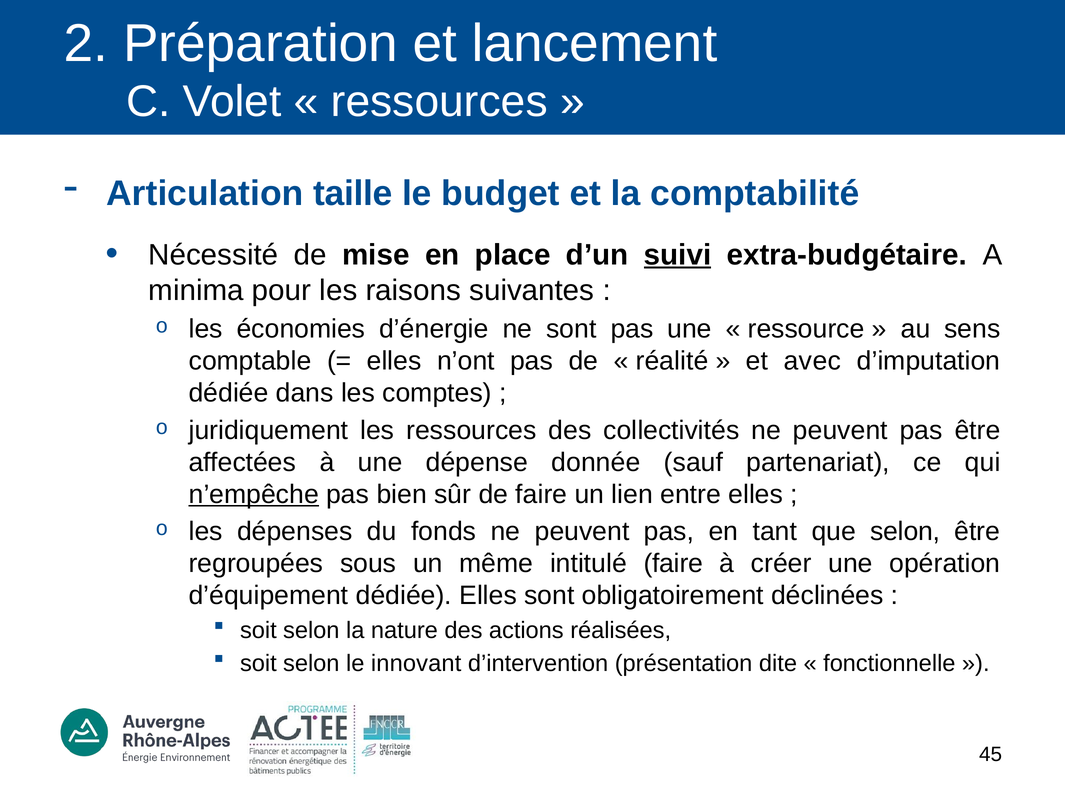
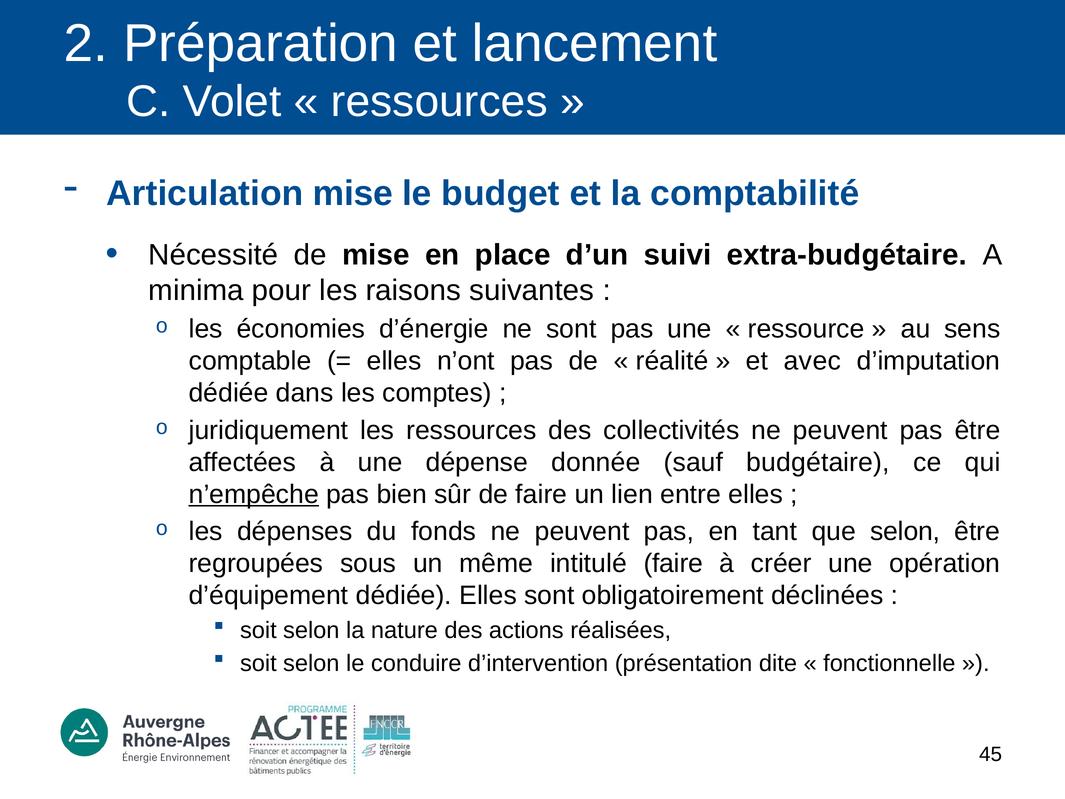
Articulation taille: taille -> mise
suivi underline: present -> none
partenariat: partenariat -> budgétaire
innovant: innovant -> conduire
